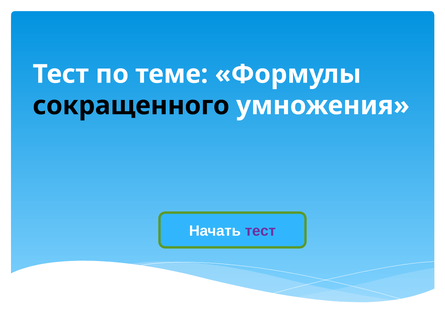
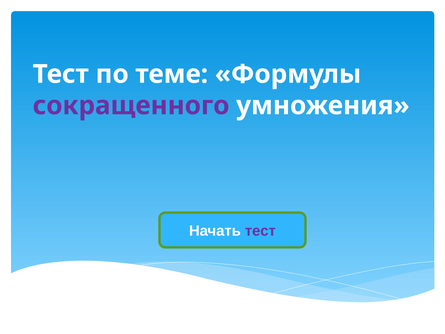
сокращенного colour: black -> purple
